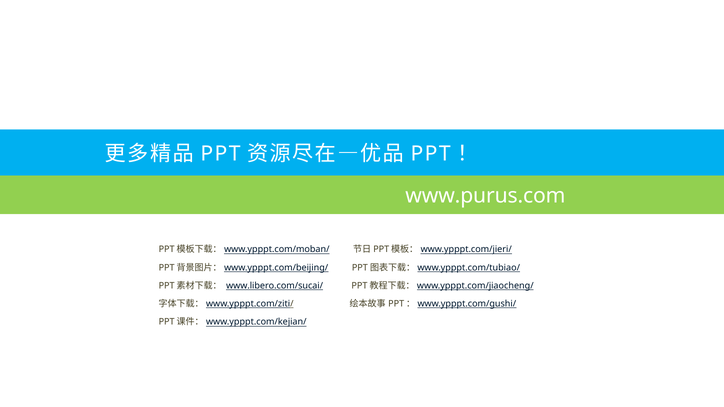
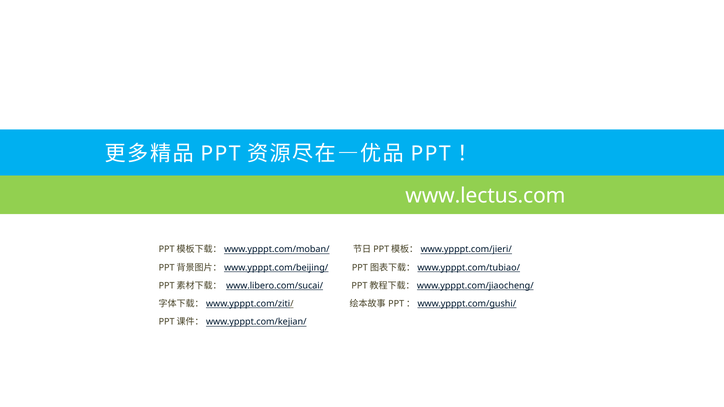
www.purus.com: www.purus.com -> www.lectus.com
